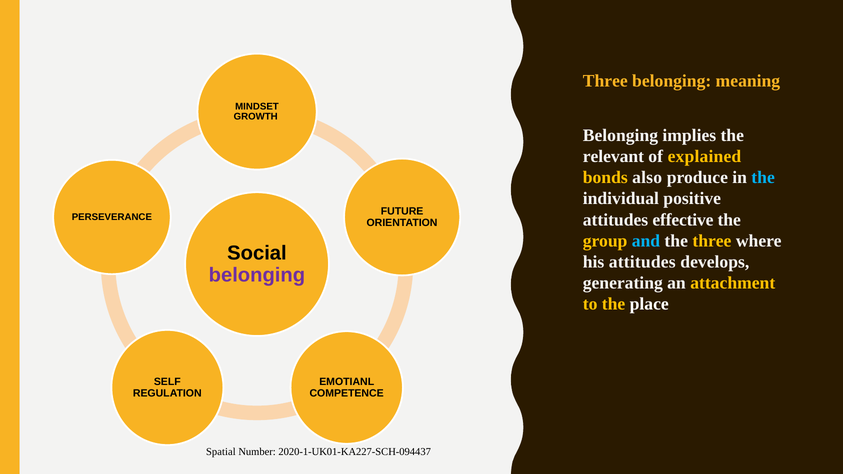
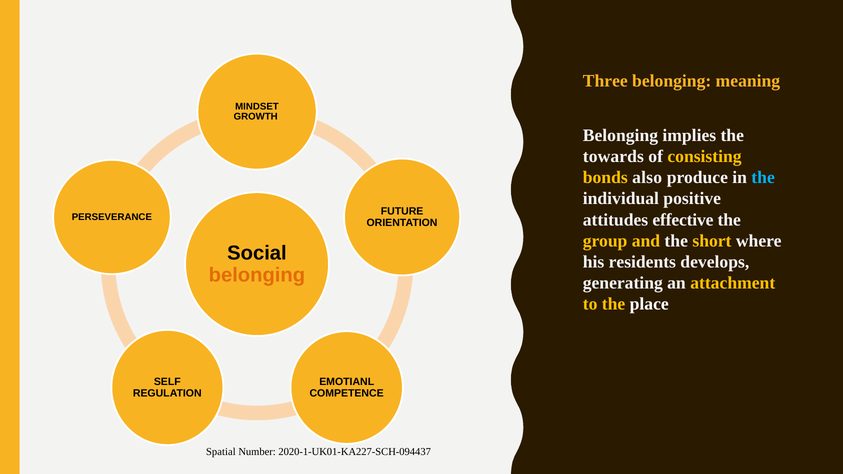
relevant: relevant -> towards
explained: explained -> consisting
and colour: light blue -> yellow
the three: three -> short
his attitudes: attitudes -> residents
belonging at (257, 275) colour: purple -> orange
